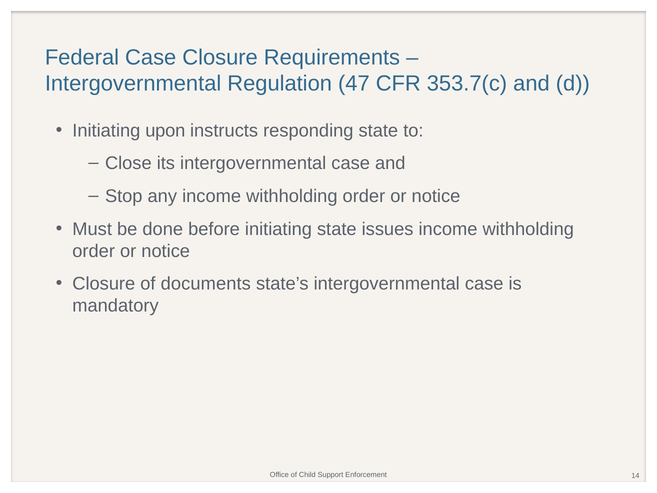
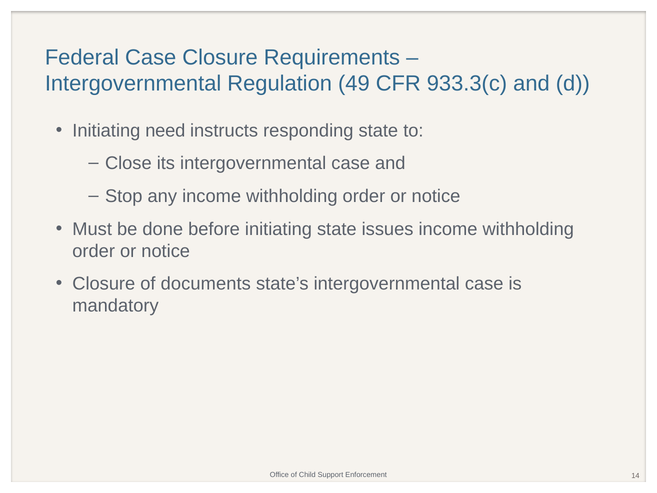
47: 47 -> 49
353.7(c: 353.7(c -> 933.3(c
upon: upon -> need
